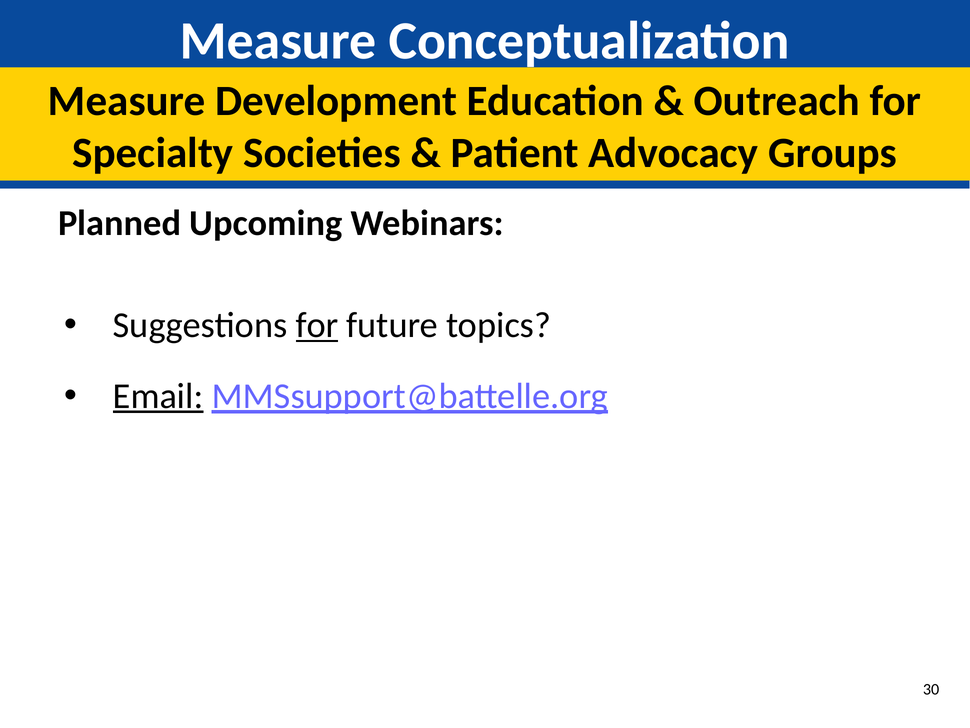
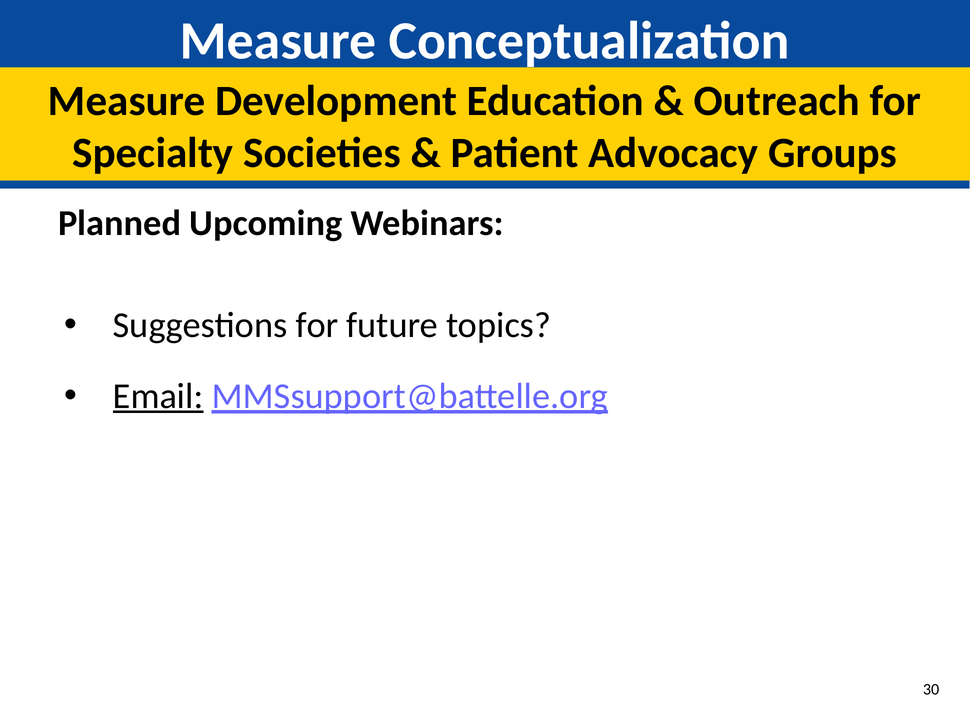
for at (317, 325) underline: present -> none
